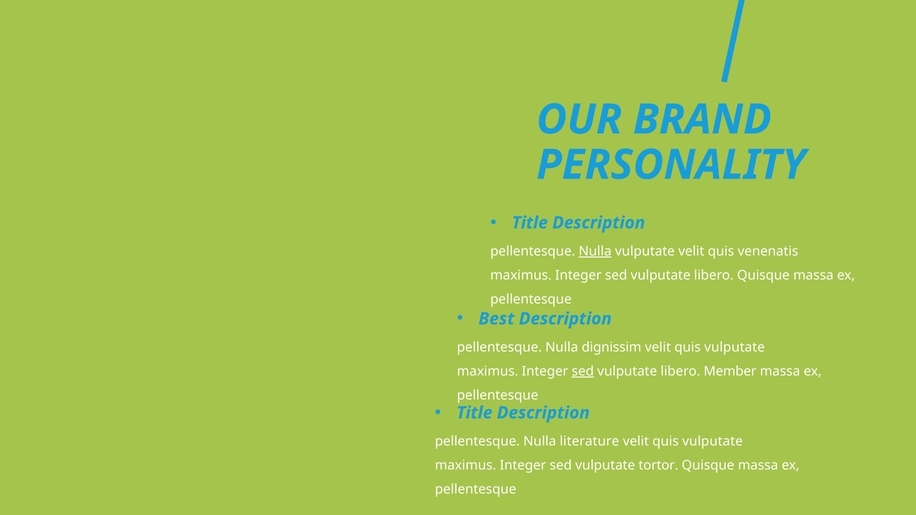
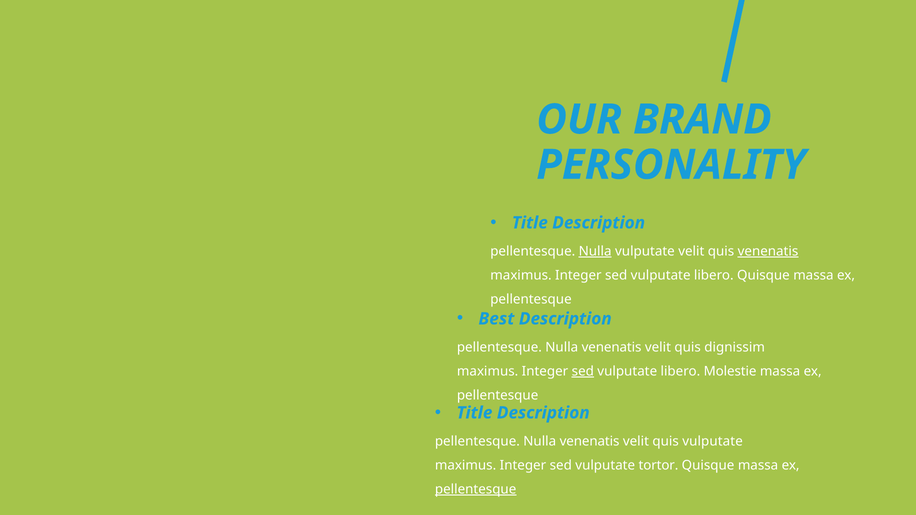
venenatis at (768, 251) underline: none -> present
dignissim at (612, 347): dignissim -> venenatis
vulputate at (735, 347): vulputate -> dignissim
Member: Member -> Molestie
literature at (589, 441): literature -> venenatis
pellentesque at (476, 490) underline: none -> present
